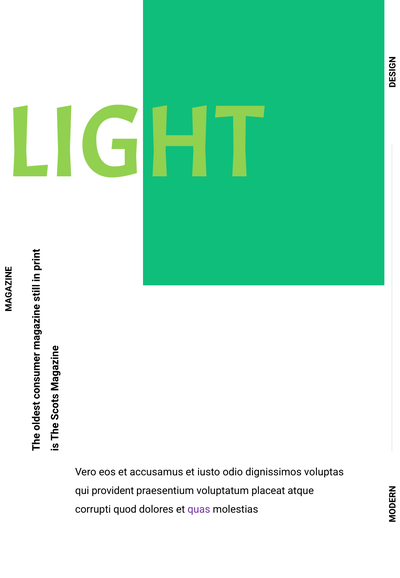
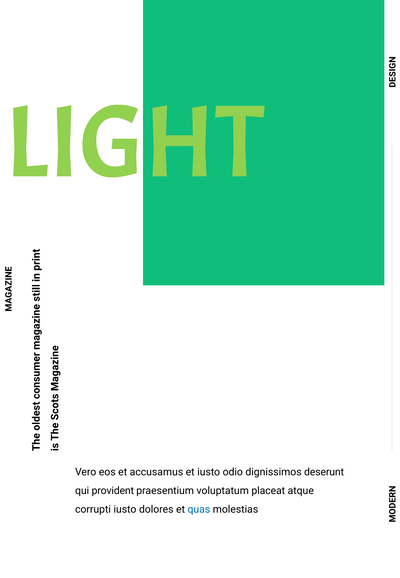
voluptas: voluptas -> deserunt
corrupti quod: quod -> iusto
quas colour: purple -> blue
